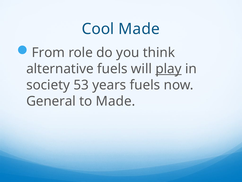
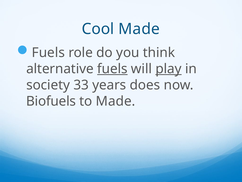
From at (48, 53): From -> Fuels
fuels at (112, 69) underline: none -> present
53: 53 -> 33
years fuels: fuels -> does
General: General -> Biofuels
